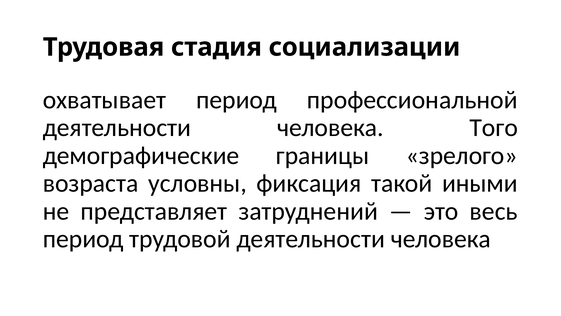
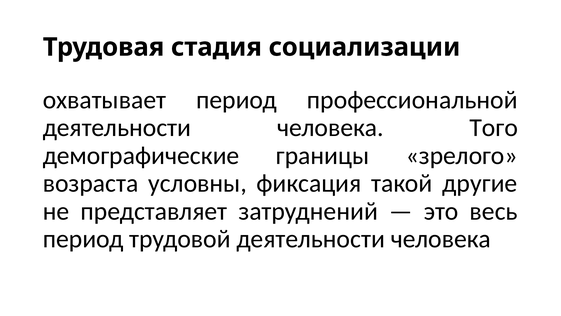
иными: иными -> другие
